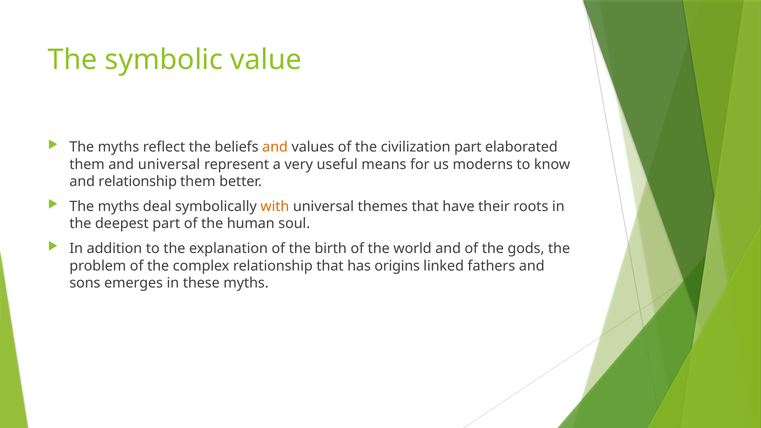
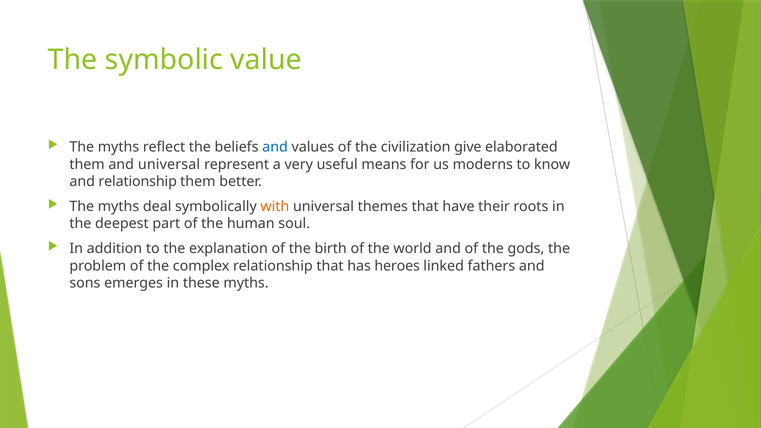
and at (275, 147) colour: orange -> blue
civilization part: part -> give
origins: origins -> heroes
